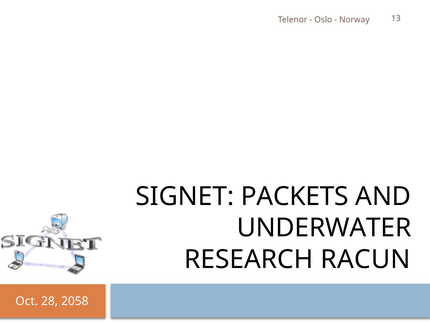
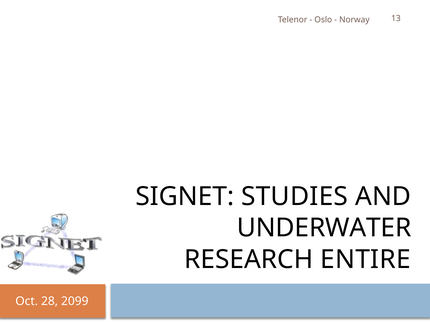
PACKETS: PACKETS -> STUDIES
RACUN: RACUN -> ENTIRE
2058: 2058 -> 2099
